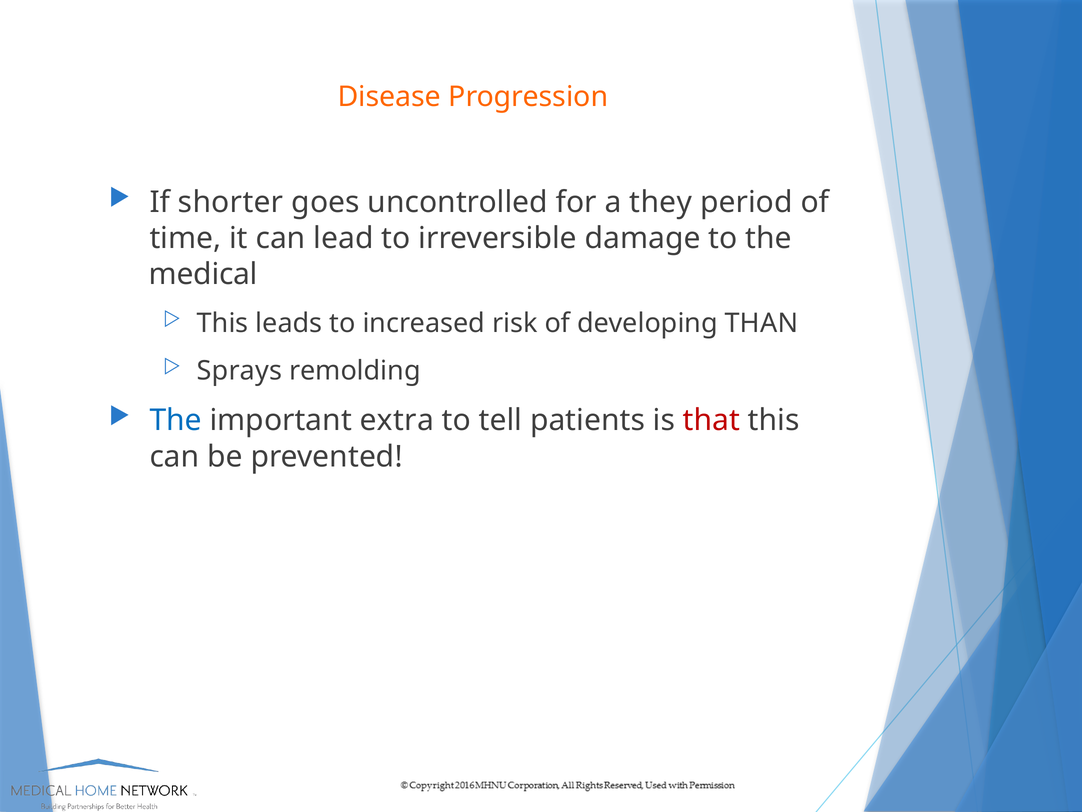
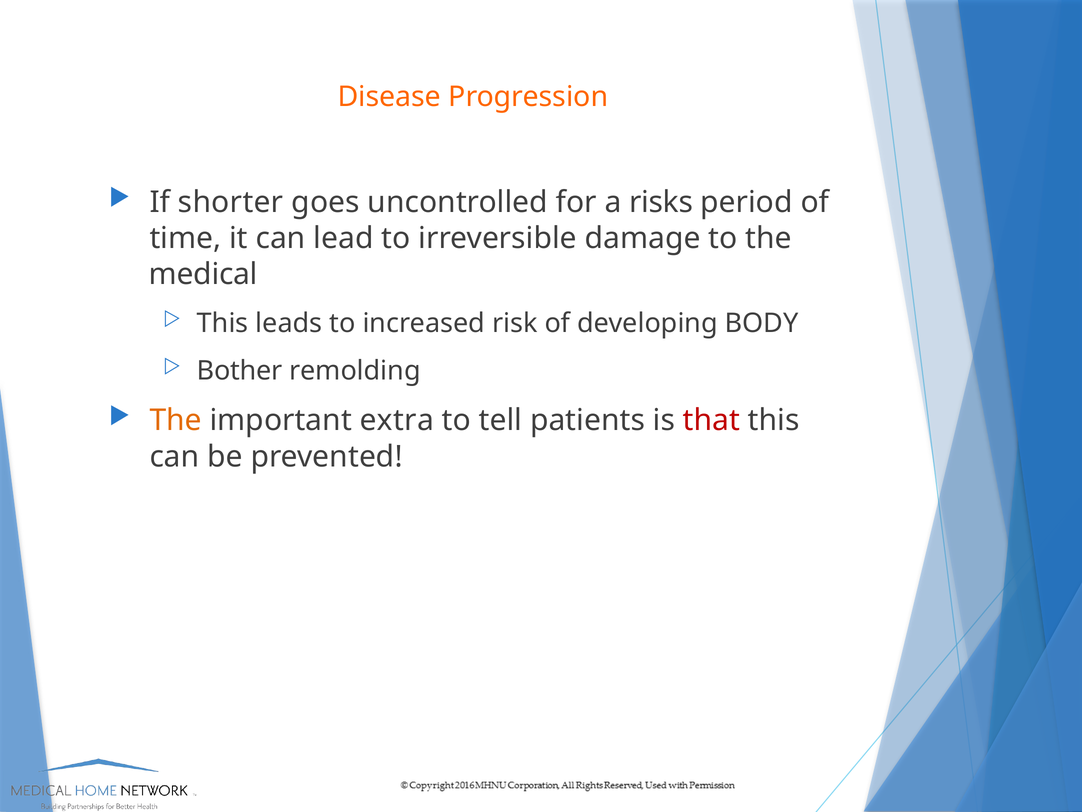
they: they -> risks
THAN: THAN -> BODY
Sprays: Sprays -> Bother
The at (176, 420) colour: blue -> orange
